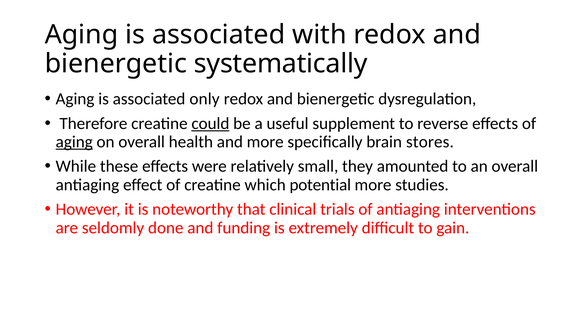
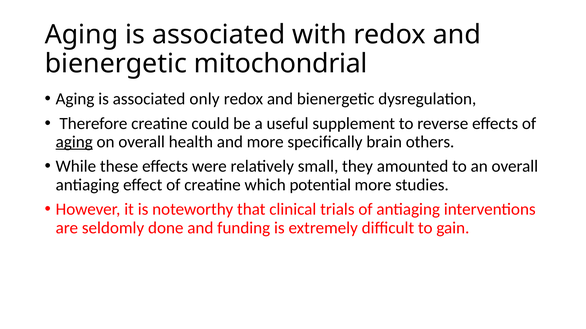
systematically: systematically -> mitochondrial
could underline: present -> none
stores: stores -> others
